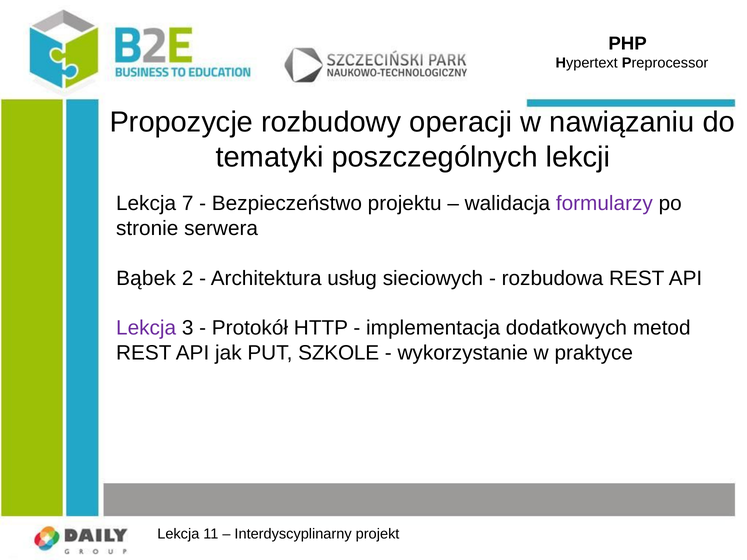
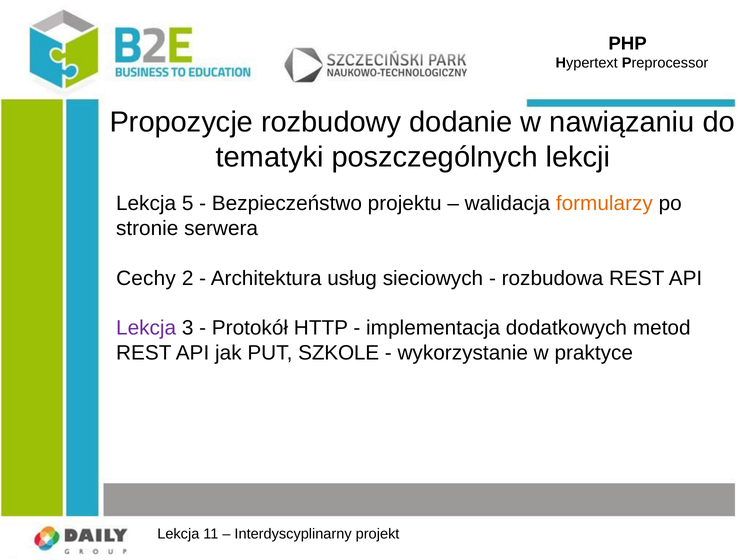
operacji: operacji -> dodanie
7: 7 -> 5
formularzy colour: purple -> orange
Bąbek: Bąbek -> Cechy
